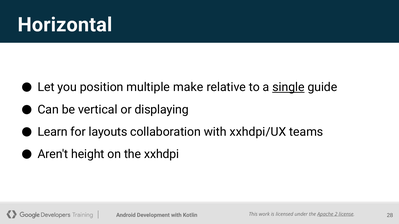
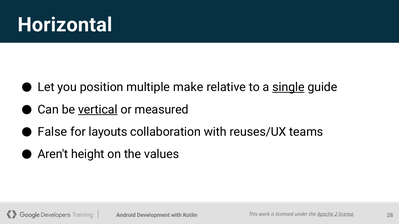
vertical underline: none -> present
displaying: displaying -> measured
Learn: Learn -> False
xxhdpi/UX: xxhdpi/UX -> reuses/UX
xxhdpi: xxhdpi -> values
